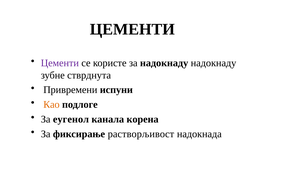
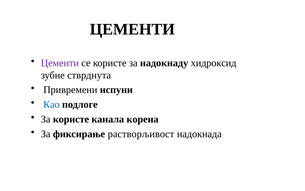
надокнаду надокнаду: надокнаду -> хидроксид
Као colour: orange -> blue
За еугенол: еугенол -> користе
